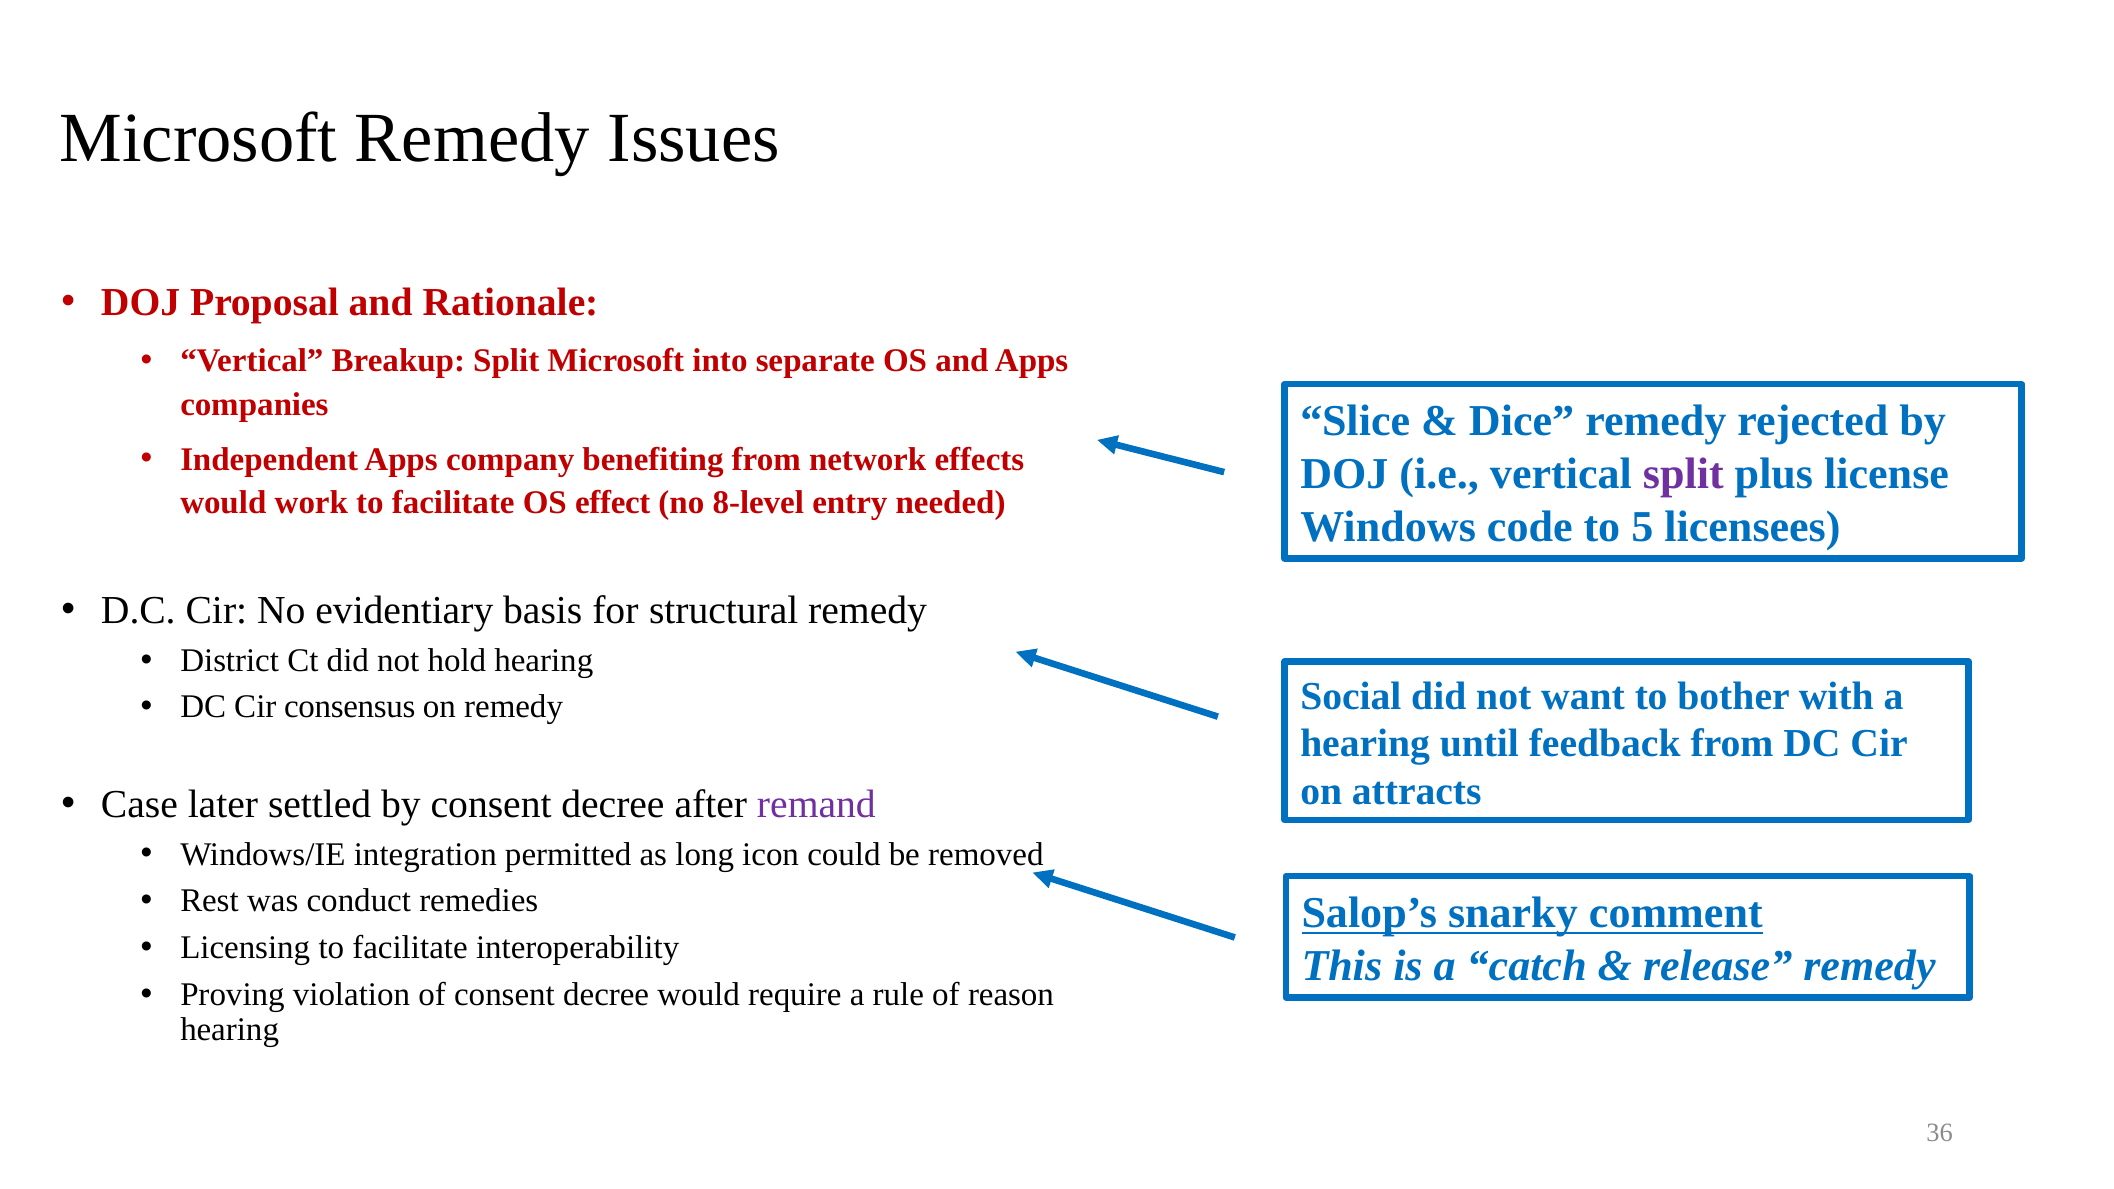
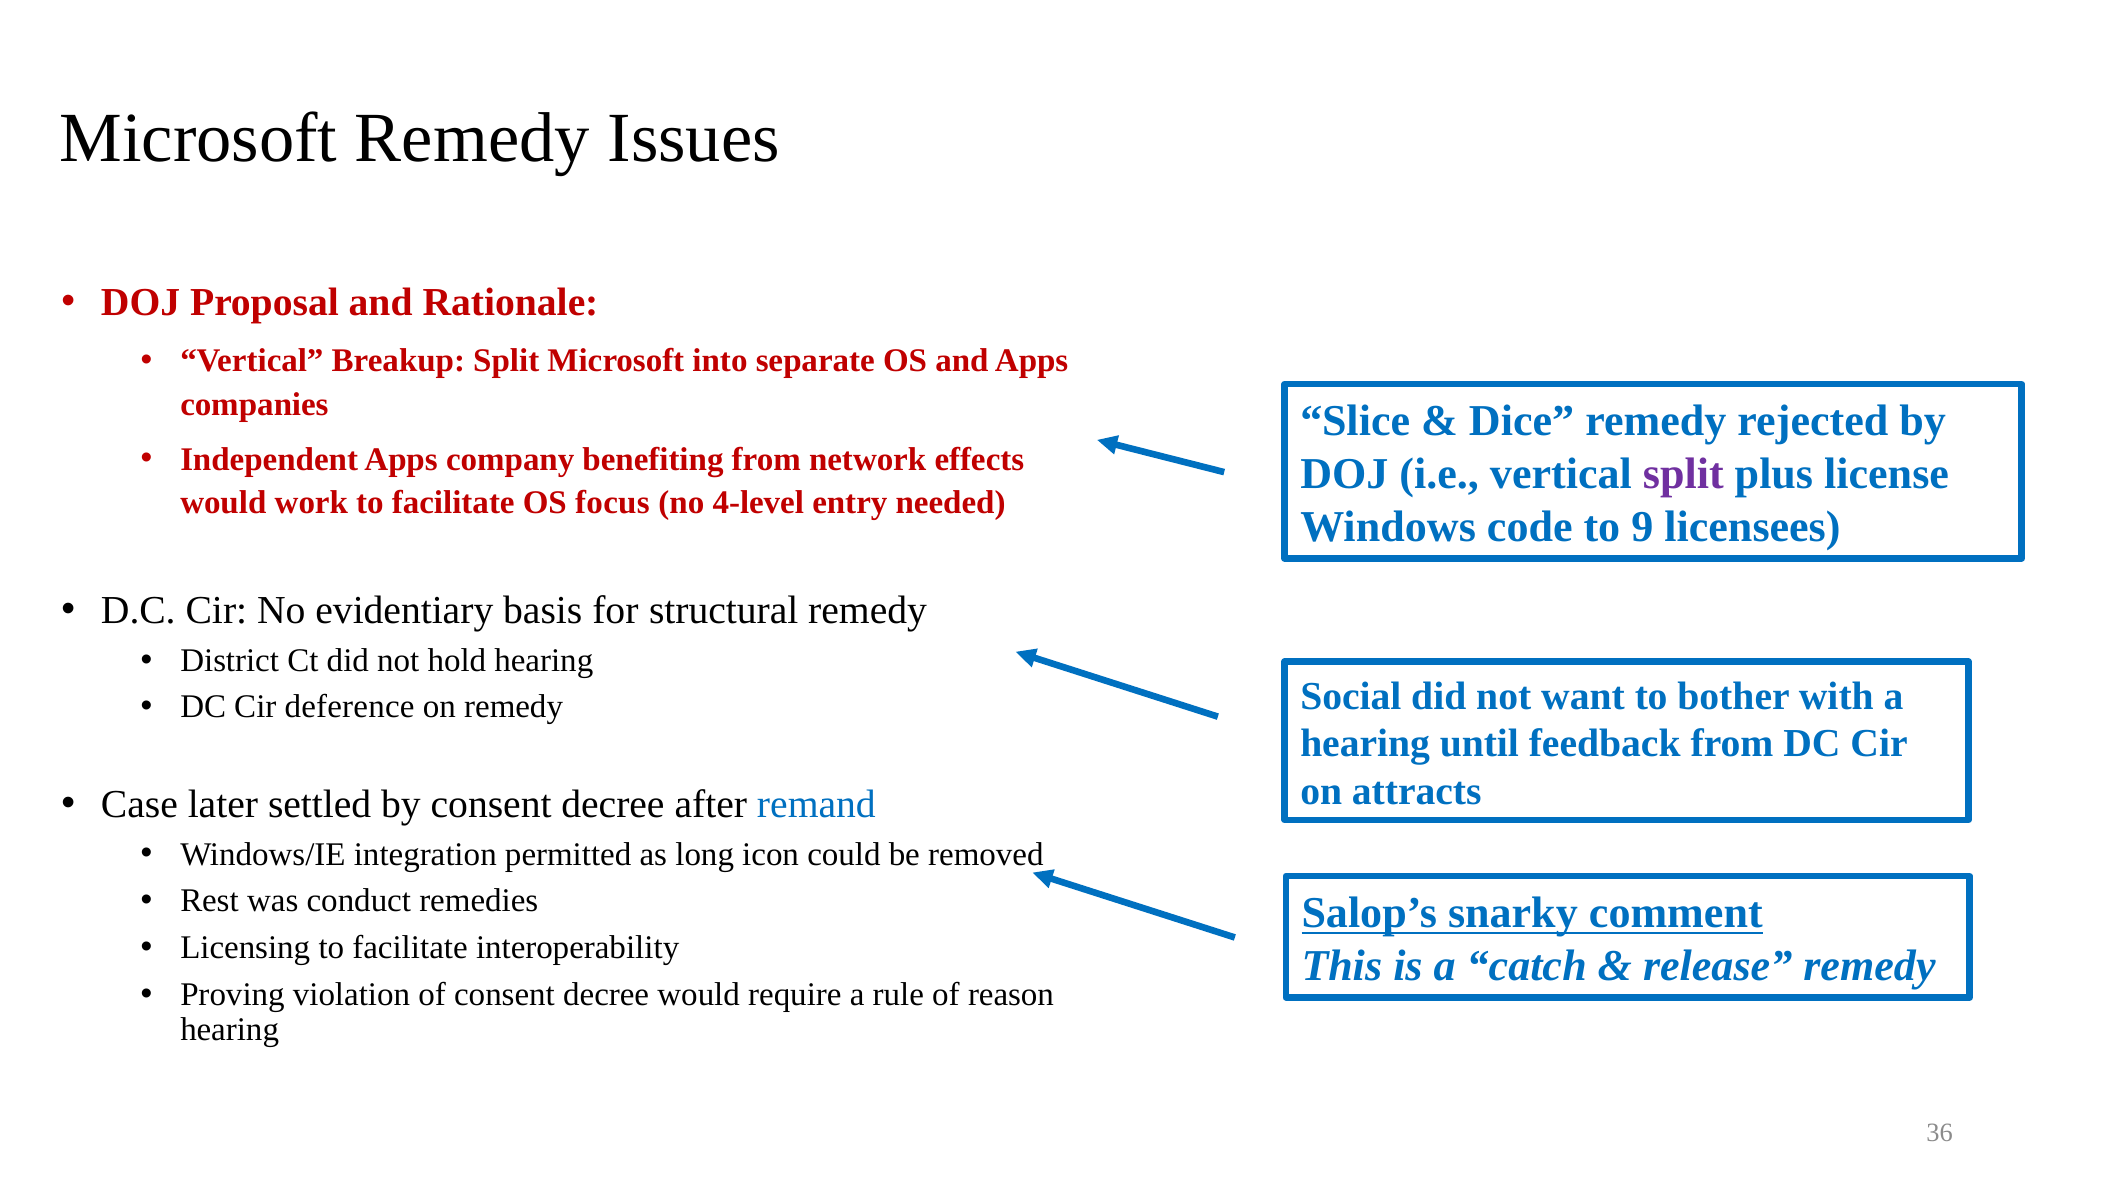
effect: effect -> focus
8-level: 8-level -> 4-level
5: 5 -> 9
consensus: consensus -> deference
remand colour: purple -> blue
